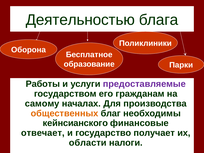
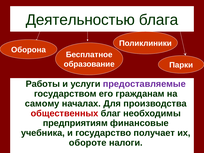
общественных colour: orange -> red
кейнсианского: кейнсианского -> предприятиям
отвечает: отвечает -> учебника
области: области -> обороте
